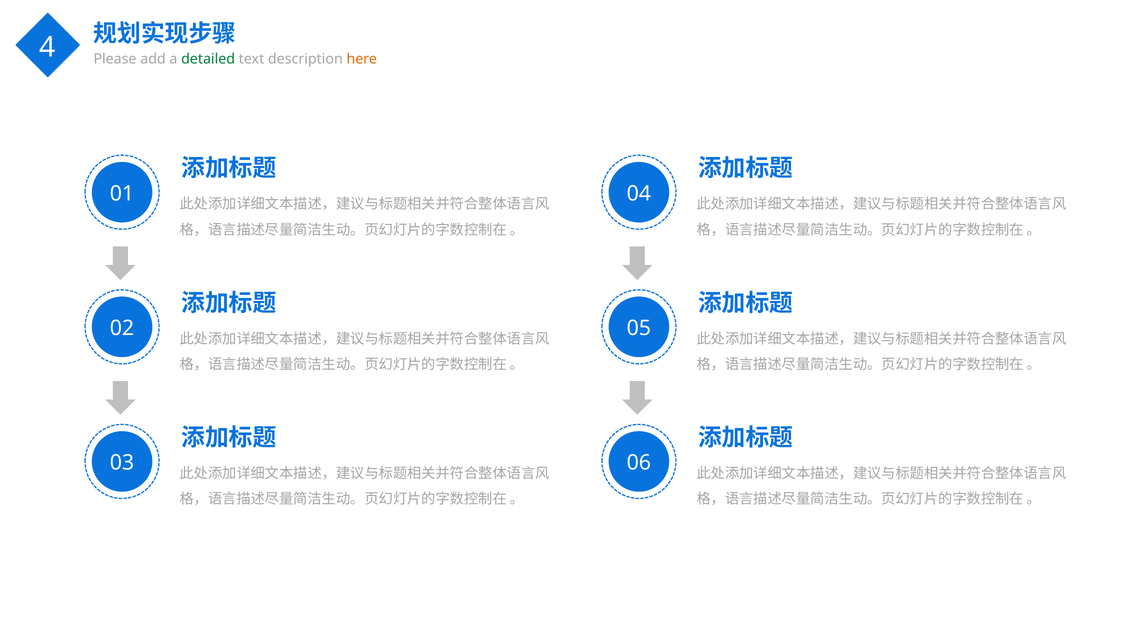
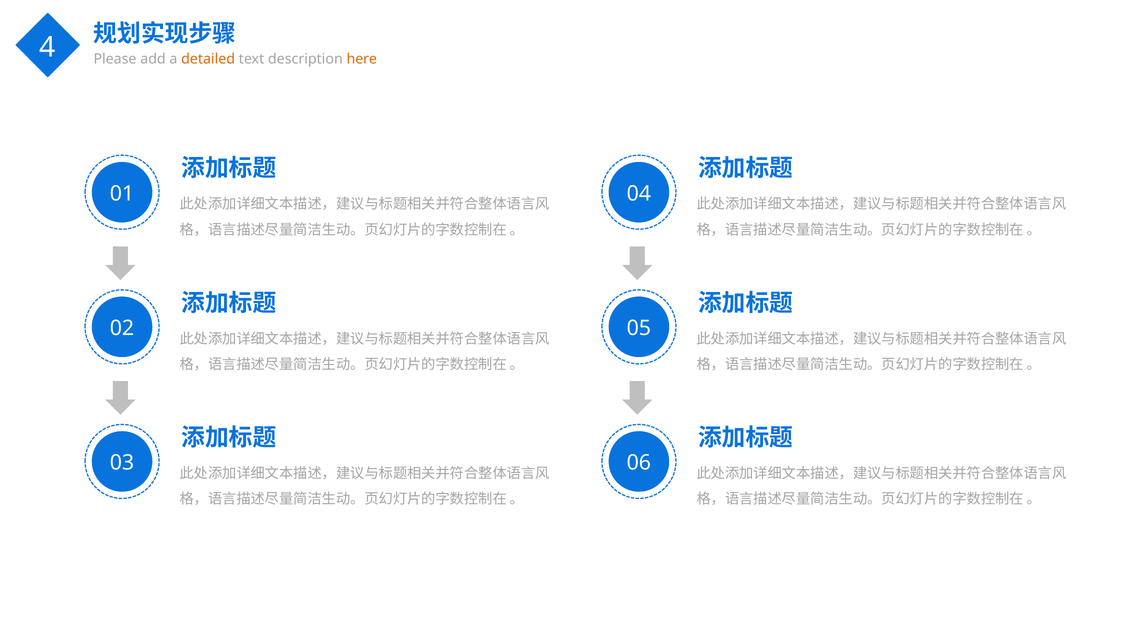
detailed colour: green -> orange
